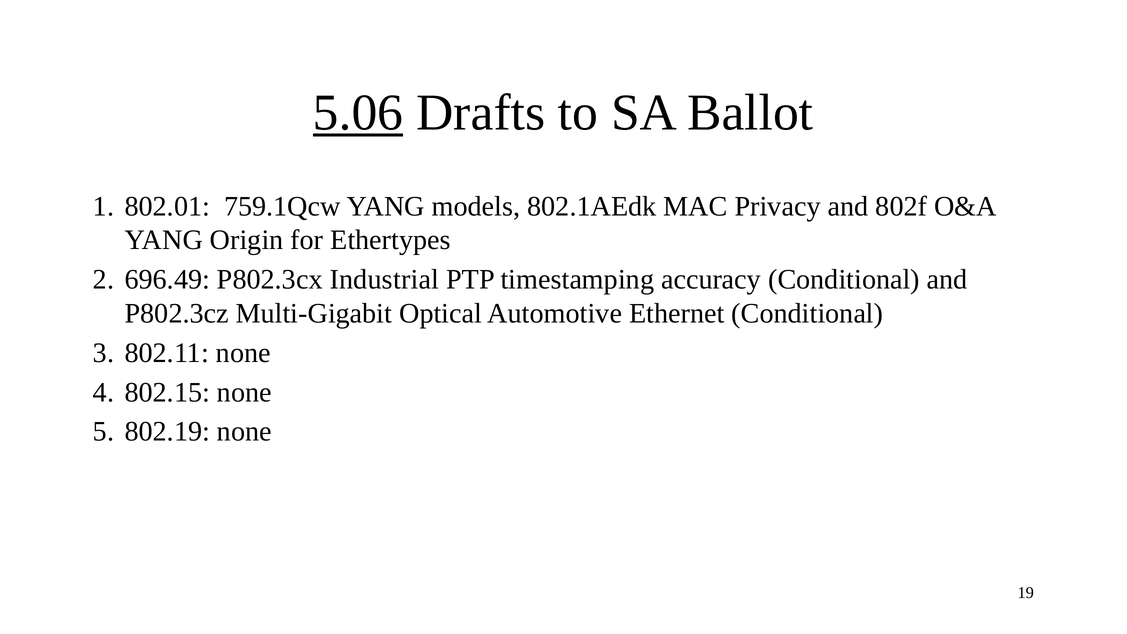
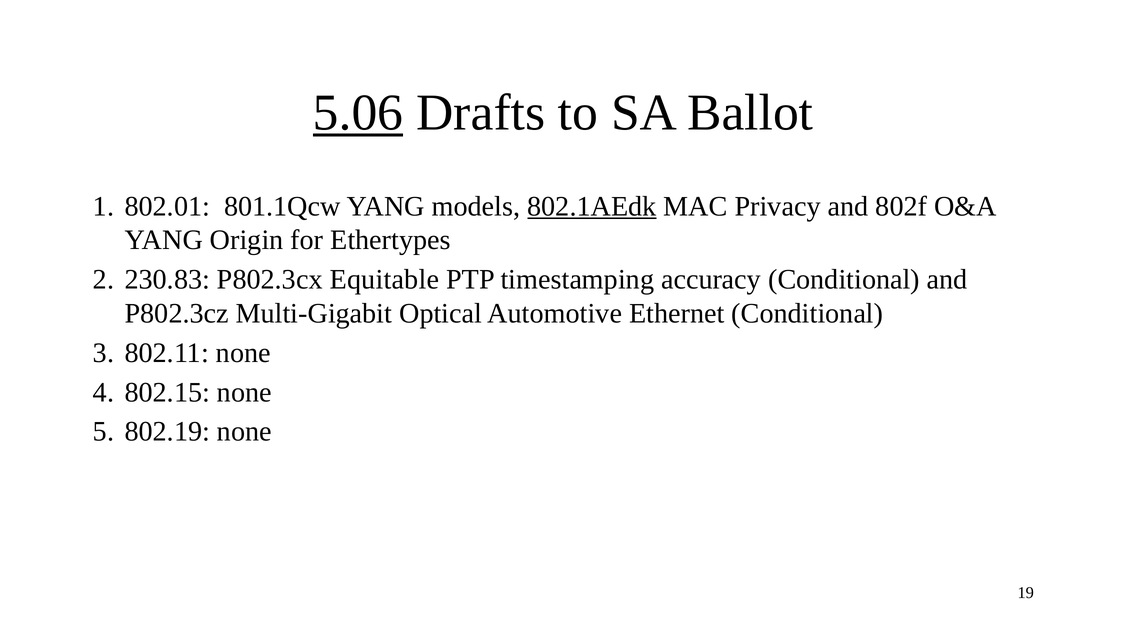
759.1Qcw: 759.1Qcw -> 801.1Qcw
802.1AEdk underline: none -> present
696.49: 696.49 -> 230.83
Industrial: Industrial -> Equitable
